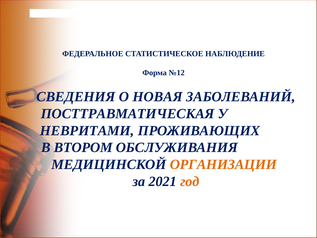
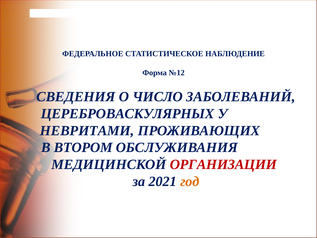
НОВАЯ: НОВАЯ -> ЧИСЛО
ПОСТТРАВМАТИЧЕСКАЯ: ПОСТТРАВМАТИЧЕСКАЯ -> ЦЕРЕБРОВАСКУЛЯРНЫХ
ОРГАНИЗАЦИИ colour: orange -> red
